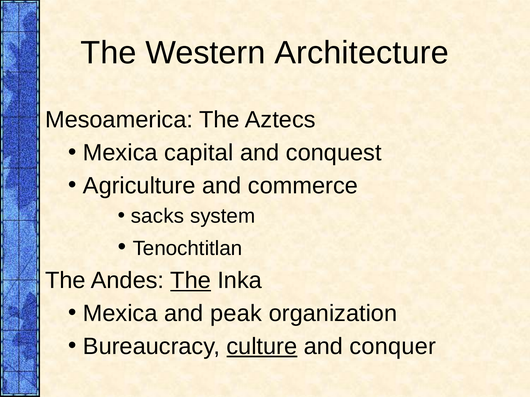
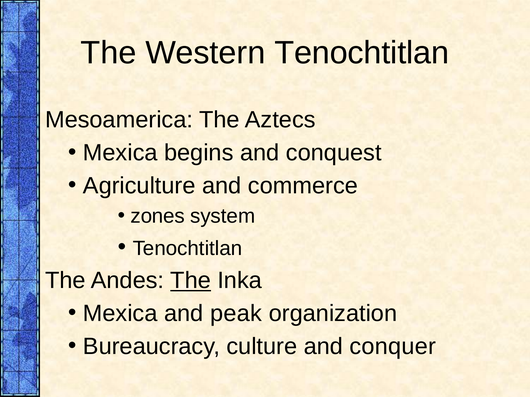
Western Architecture: Architecture -> Tenochtitlan
capital: capital -> begins
sacks: sacks -> zones
culture underline: present -> none
